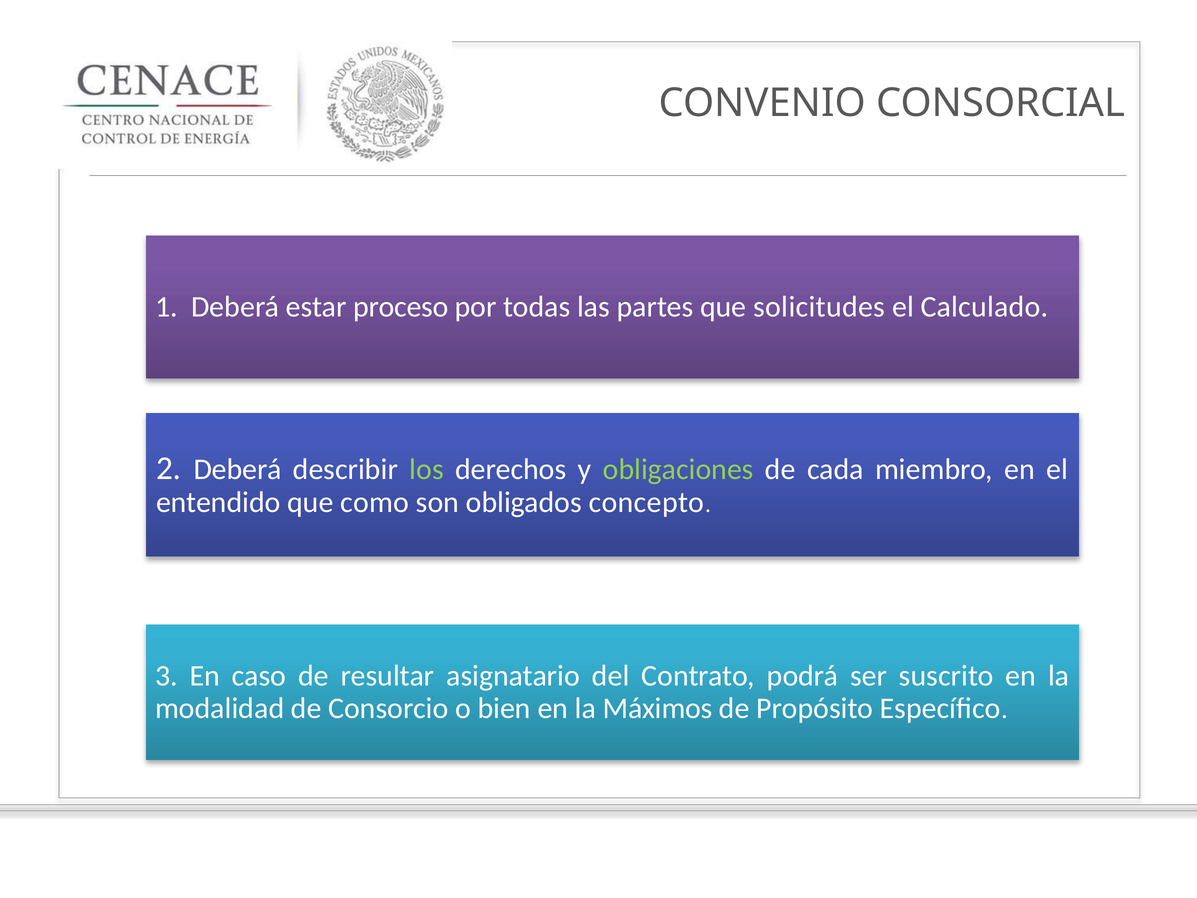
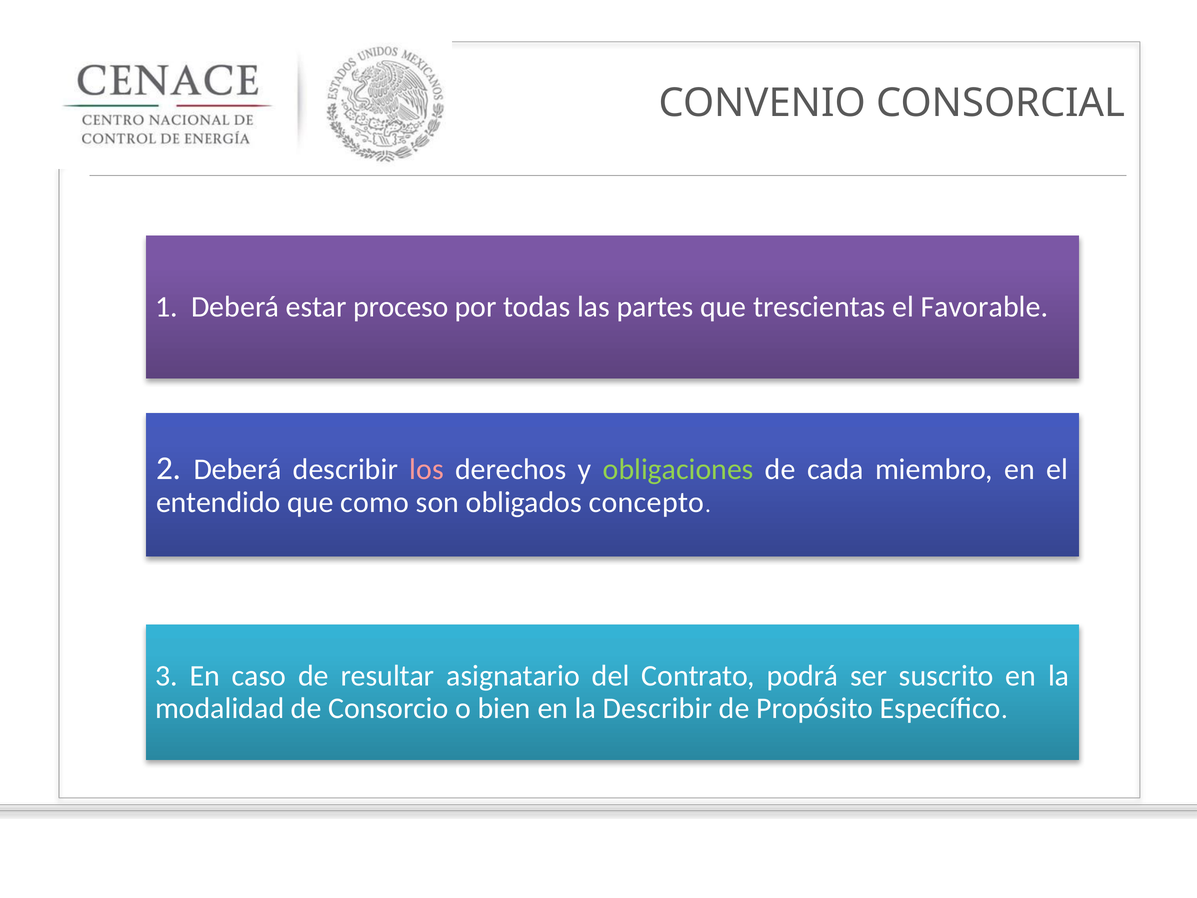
solicitudes: solicitudes -> trescientas
Calculado: Calculado -> Favorable
los colour: light green -> pink
la Máximos: Máximos -> Describir
